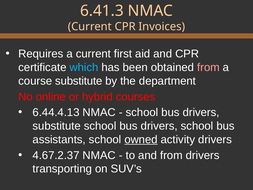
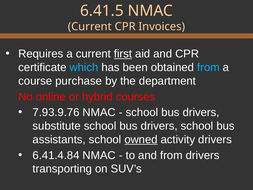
6.41.3: 6.41.3 -> 6.41.5
first underline: none -> present
from at (208, 67) colour: pink -> light blue
course substitute: substitute -> purchase
6.44.4.13: 6.44.4.13 -> 7.93.9.76
4.67.2.37: 4.67.2.37 -> 6.41.4.84
